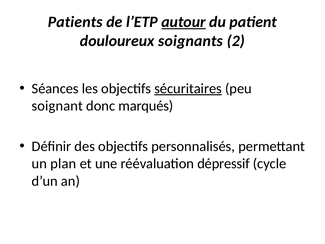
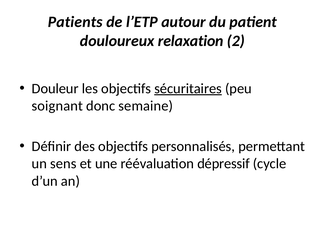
autour underline: present -> none
soignants: soignants -> relaxation
Séances: Séances -> Douleur
marqués: marqués -> semaine
plan: plan -> sens
